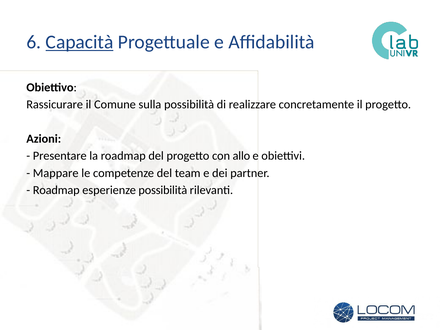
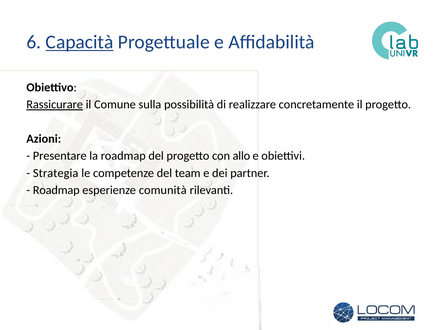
Rassicurare underline: none -> present
Mappare: Mappare -> Strategia
esperienze possibilità: possibilità -> comunità
